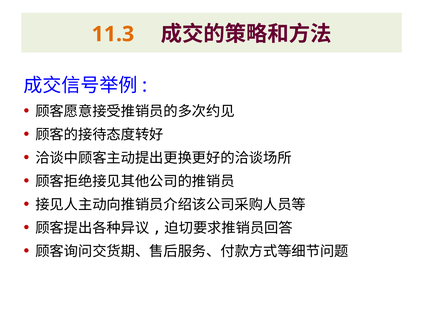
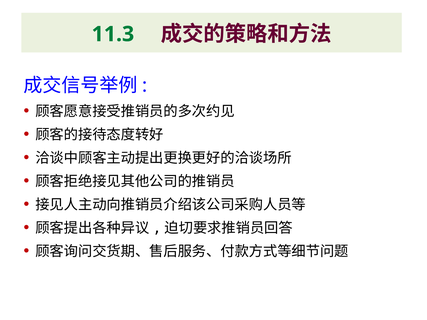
11.3 colour: orange -> green
